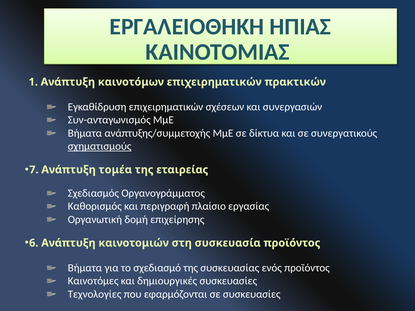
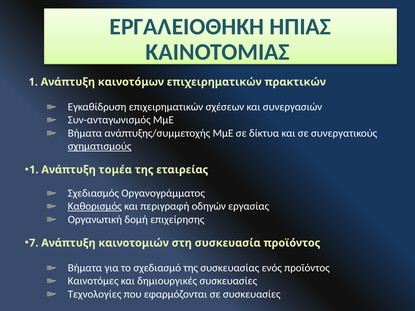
7 at (34, 170): 7 -> 1
Καθορισμός underline: none -> present
πλαίσιο: πλαίσιο -> οδηγών
6: 6 -> 7
